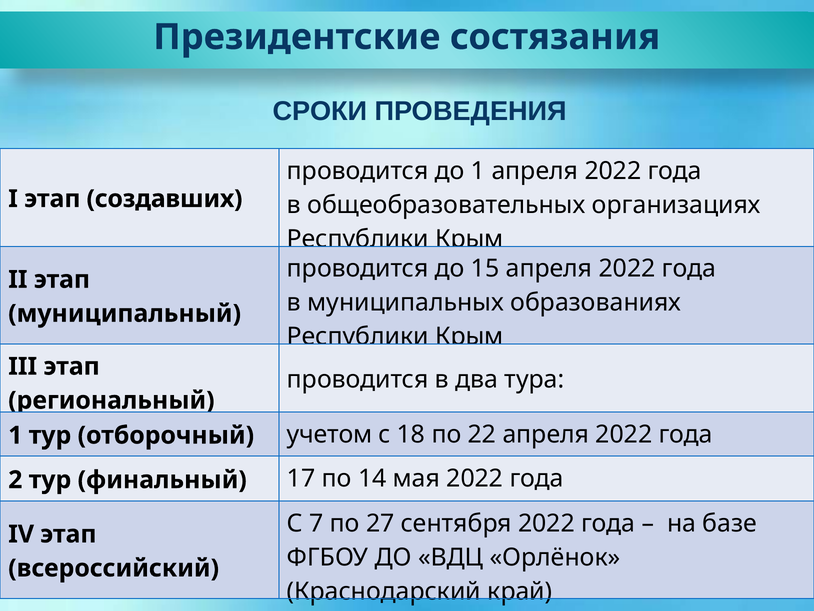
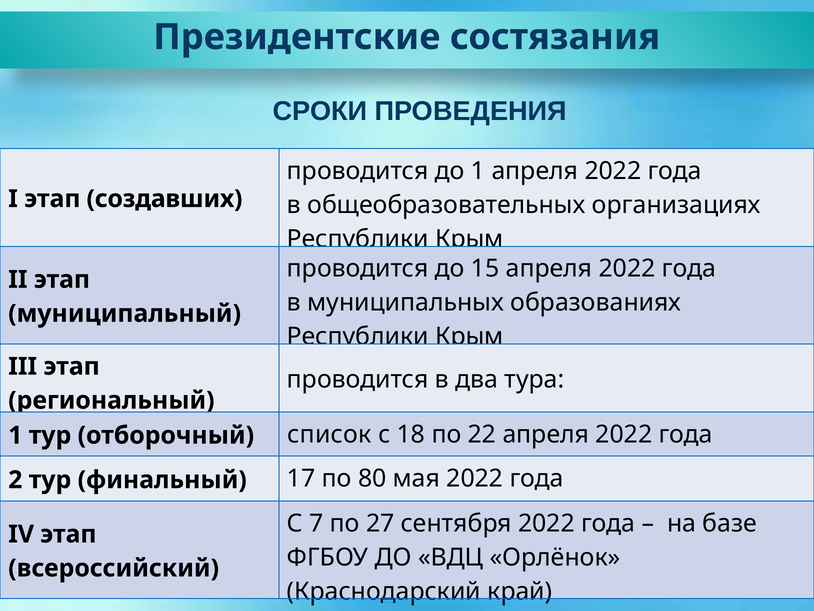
учетом: учетом -> список
14: 14 -> 80
